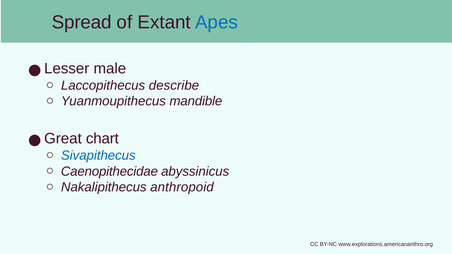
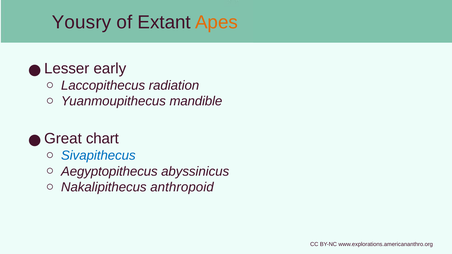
Spread: Spread -> Yousry
Apes colour: blue -> orange
male: male -> early
describe: describe -> radiation
Caenopithecidae: Caenopithecidae -> Aegyptopithecus
